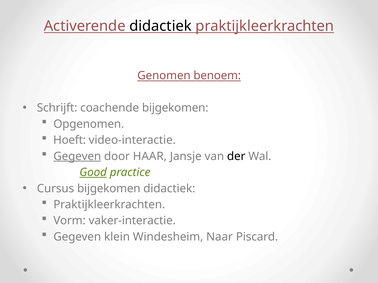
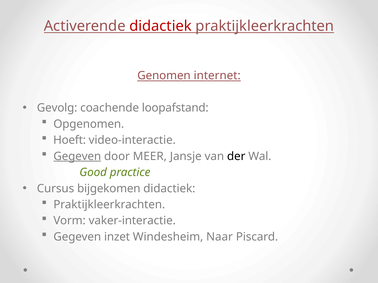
didactiek at (160, 26) colour: black -> red
benoem: benoem -> internet
Schrijft: Schrijft -> Gevolg
coachende bijgekomen: bijgekomen -> loopafstand
HAAR: HAAR -> MEER
Good underline: present -> none
klein: klein -> inzet
